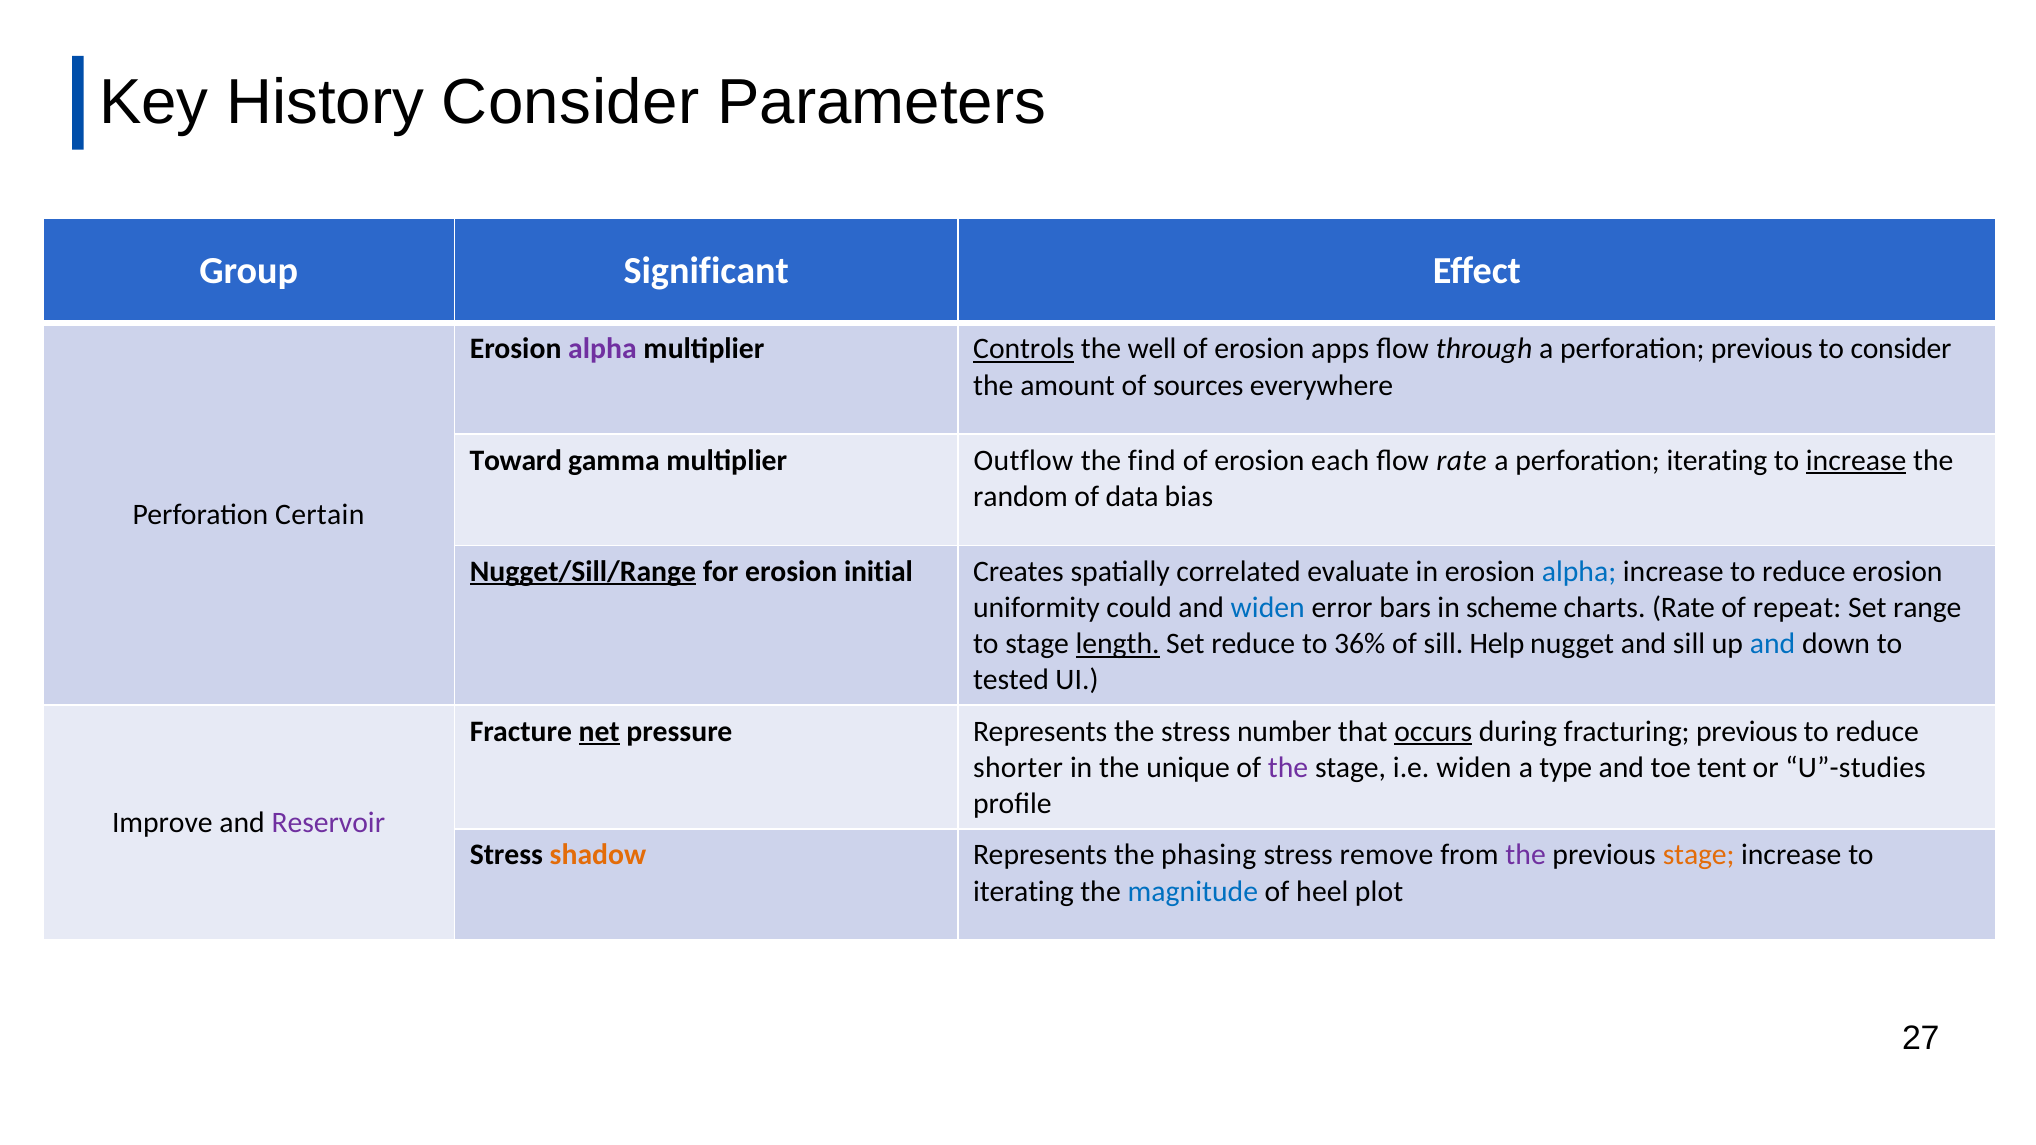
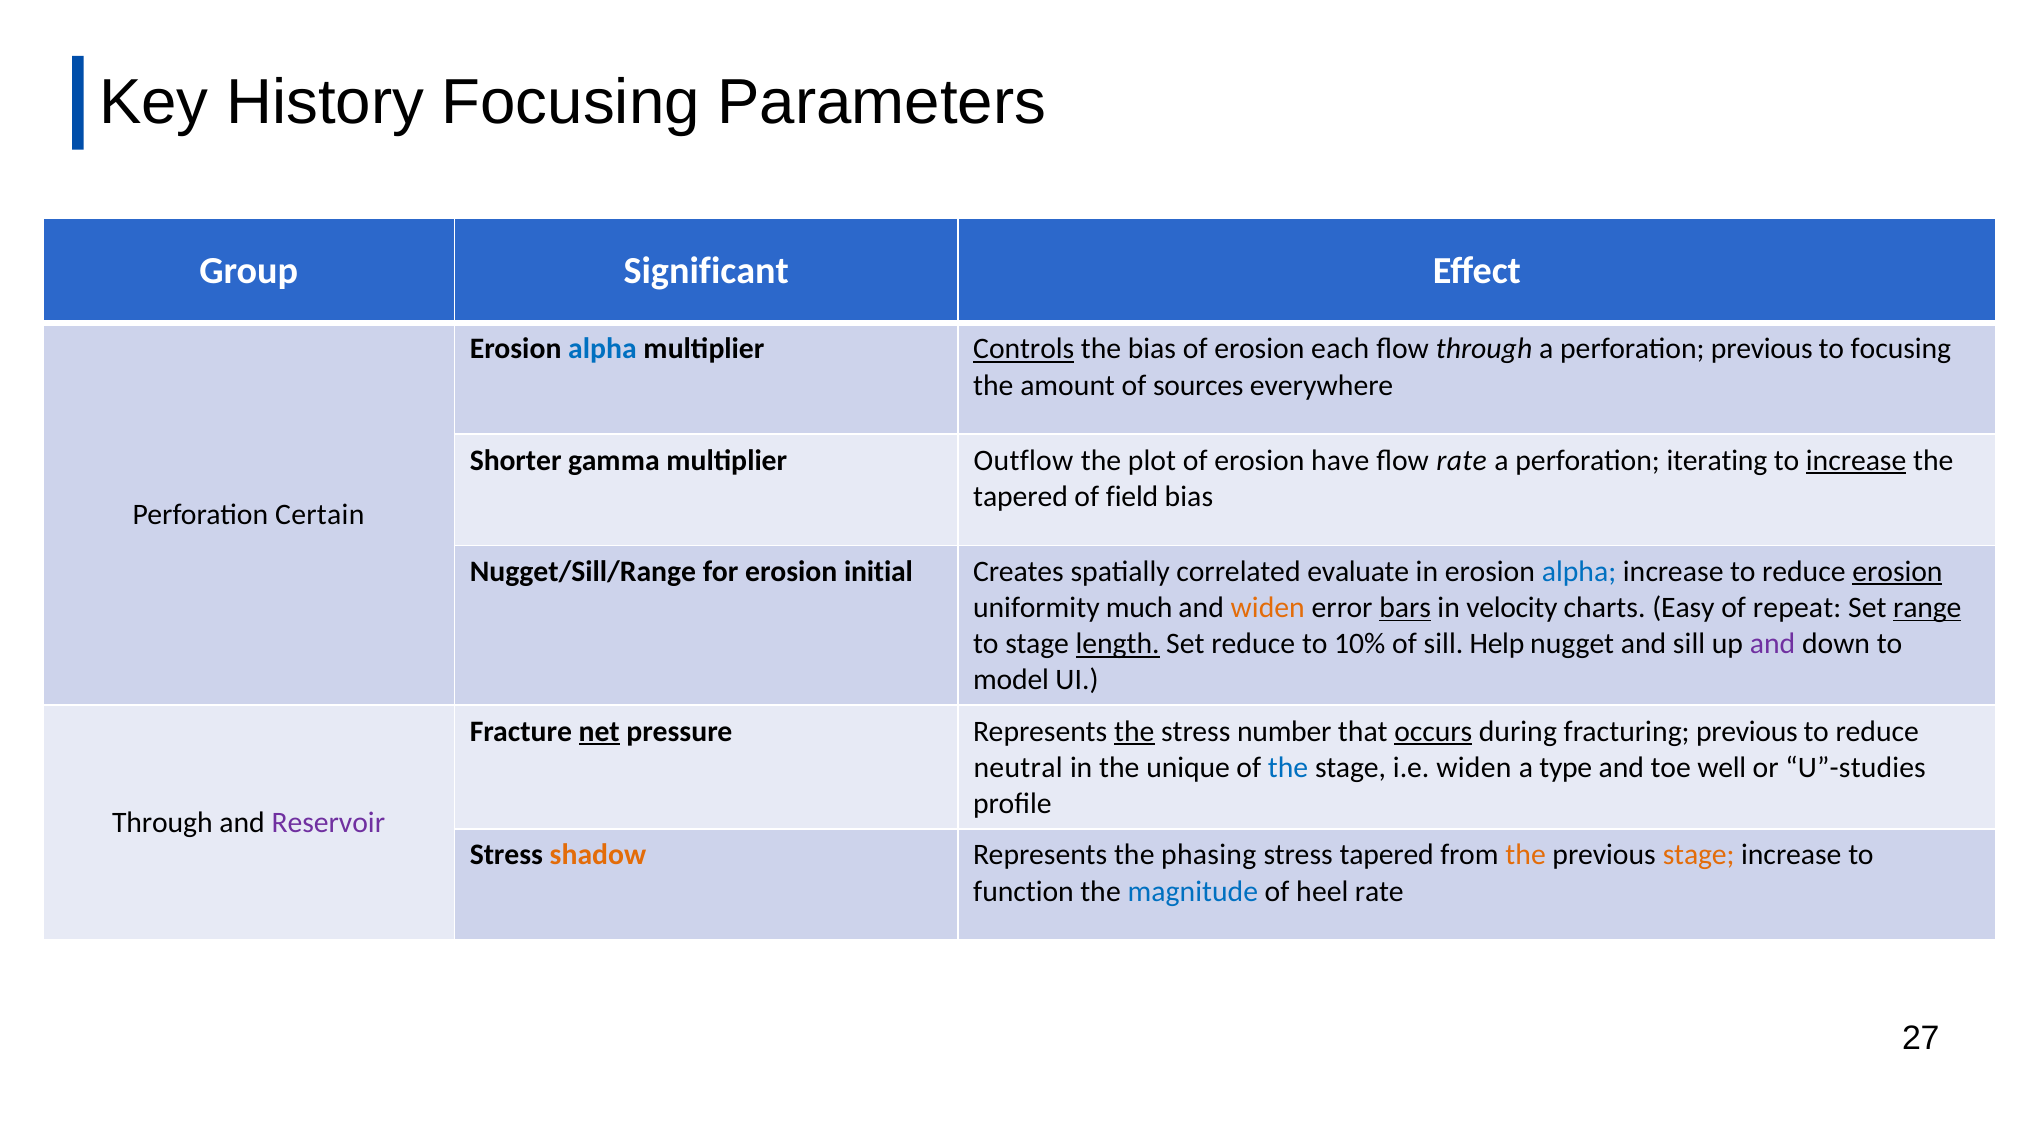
History Consider: Consider -> Focusing
alpha at (602, 349) colour: purple -> blue
the well: well -> bias
apps: apps -> each
to consider: consider -> focusing
Toward: Toward -> Shorter
find: find -> plot
each: each -> have
random at (1021, 497): random -> tapered
data: data -> field
Nugget/Sill/Range underline: present -> none
erosion at (1897, 572) underline: none -> present
could: could -> much
widen at (1268, 608) colour: blue -> orange
bars underline: none -> present
scheme: scheme -> velocity
charts Rate: Rate -> Easy
range underline: none -> present
36%: 36% -> 10%
and at (1773, 644) colour: blue -> purple
tested: tested -> model
the at (1134, 732) underline: none -> present
shorter: shorter -> neutral
the at (1288, 768) colour: purple -> blue
tent: tent -> well
Improve at (162, 823): Improve -> Through
stress remove: remove -> tapered
the at (1526, 855) colour: purple -> orange
iterating at (1024, 891): iterating -> function
heel plot: plot -> rate
